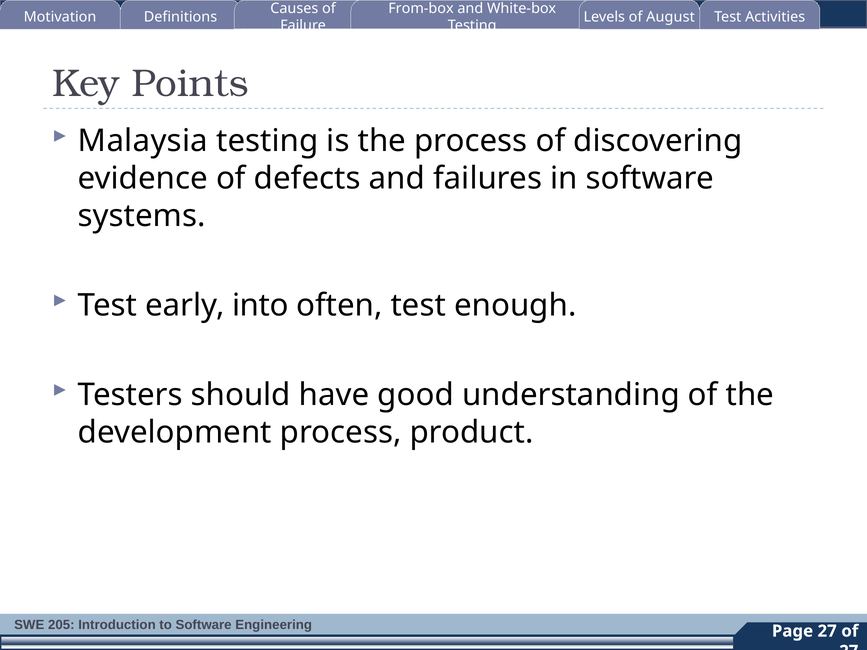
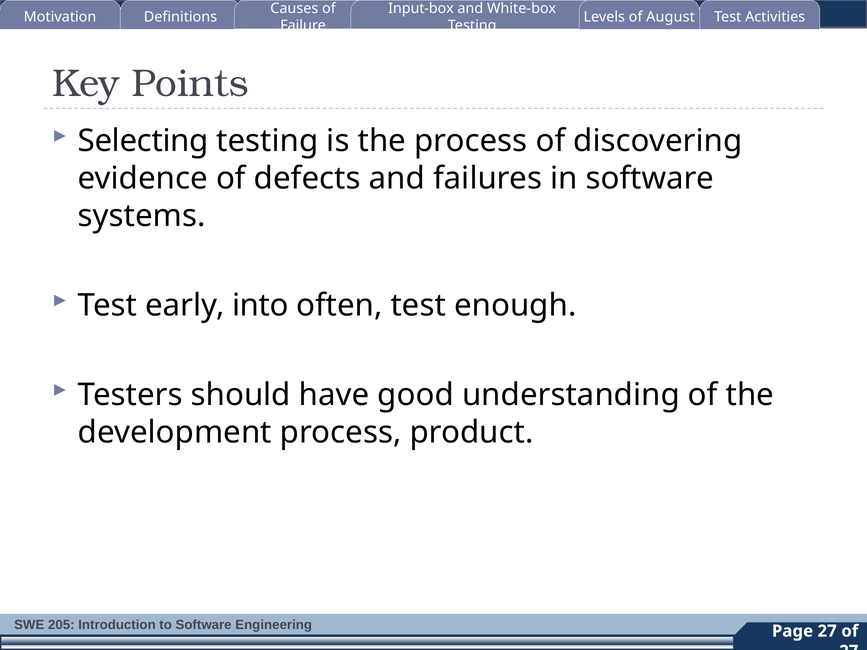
From-box: From-box -> Input-box
Malaysia: Malaysia -> Selecting
